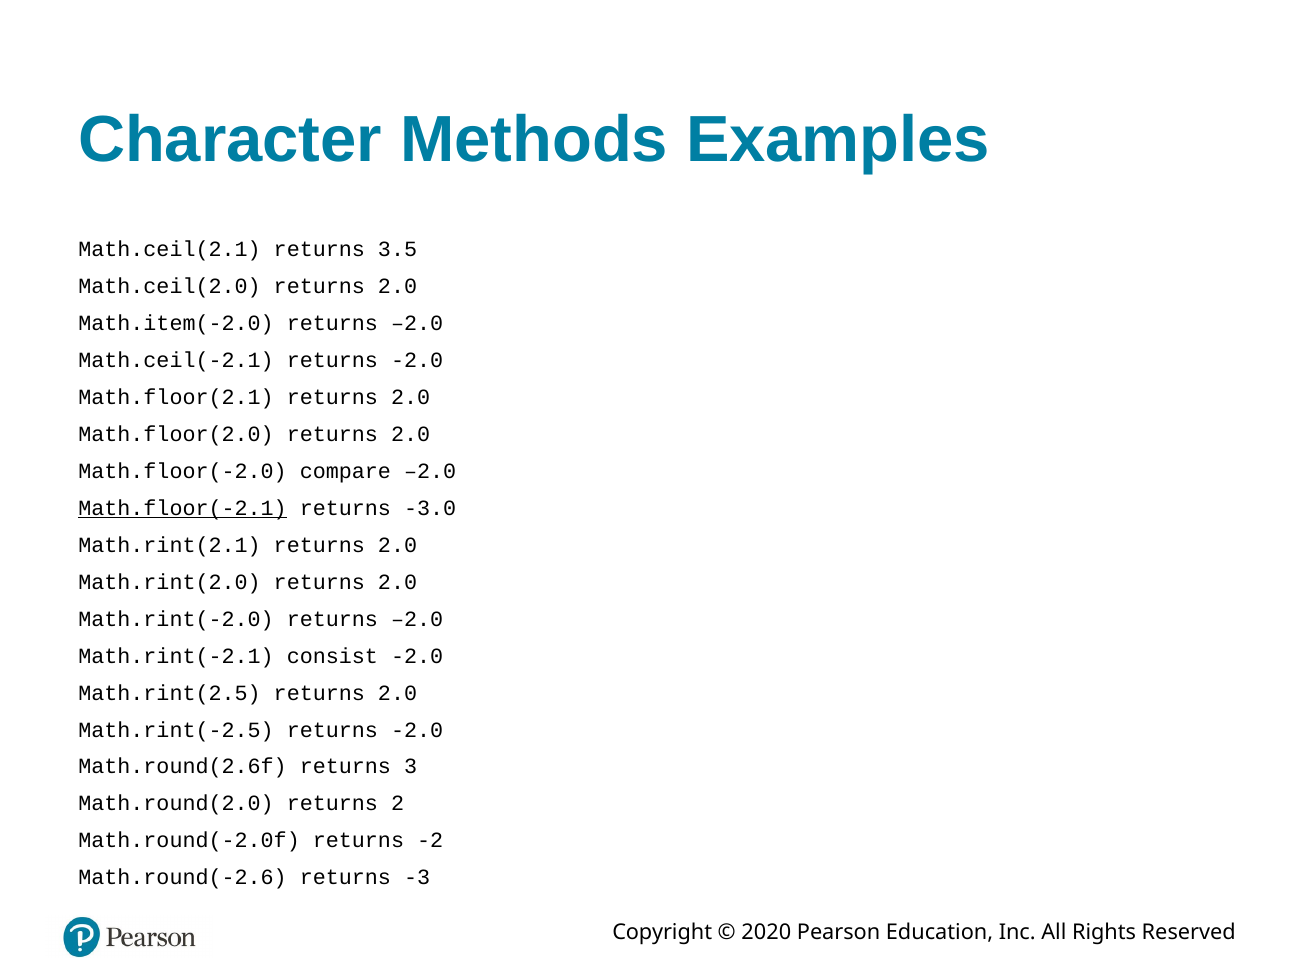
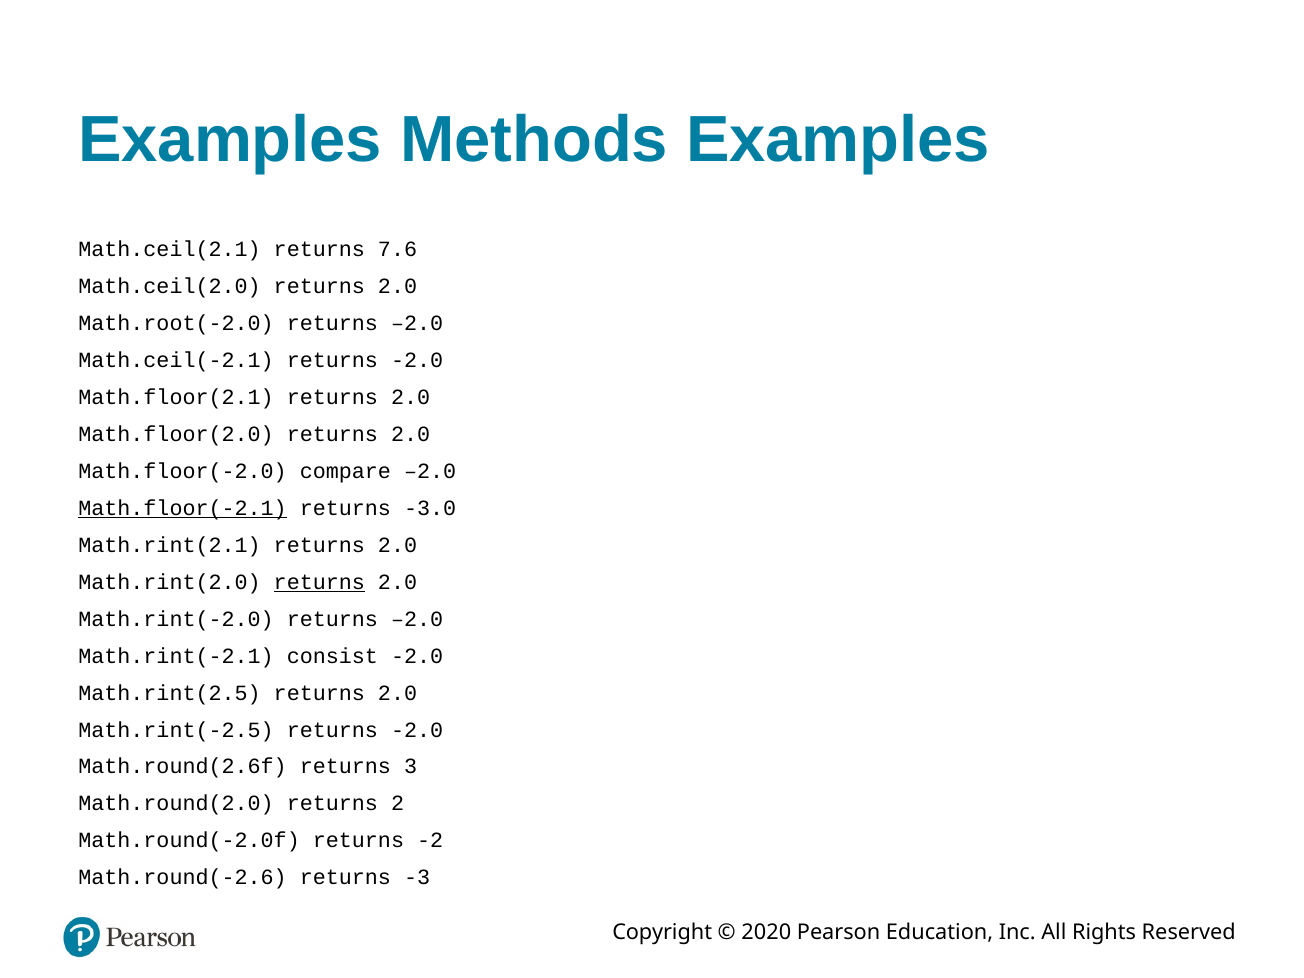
Character at (230, 140): Character -> Examples
3.5: 3.5 -> 7.6
Math.item(-2.0: Math.item(-2.0 -> Math.root(-2.0
returns at (319, 582) underline: none -> present
